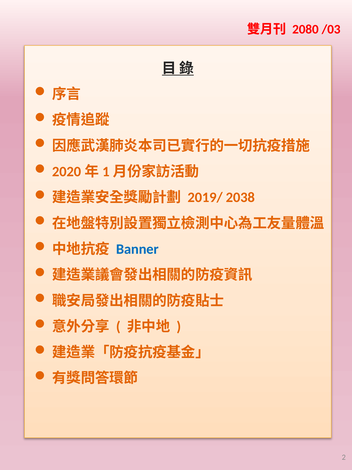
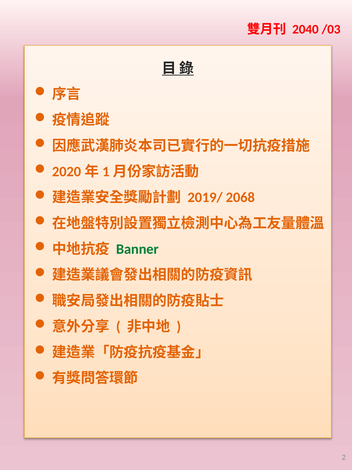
2080: 2080 -> 2040
2038: 2038 -> 2068
Banner colour: blue -> green
